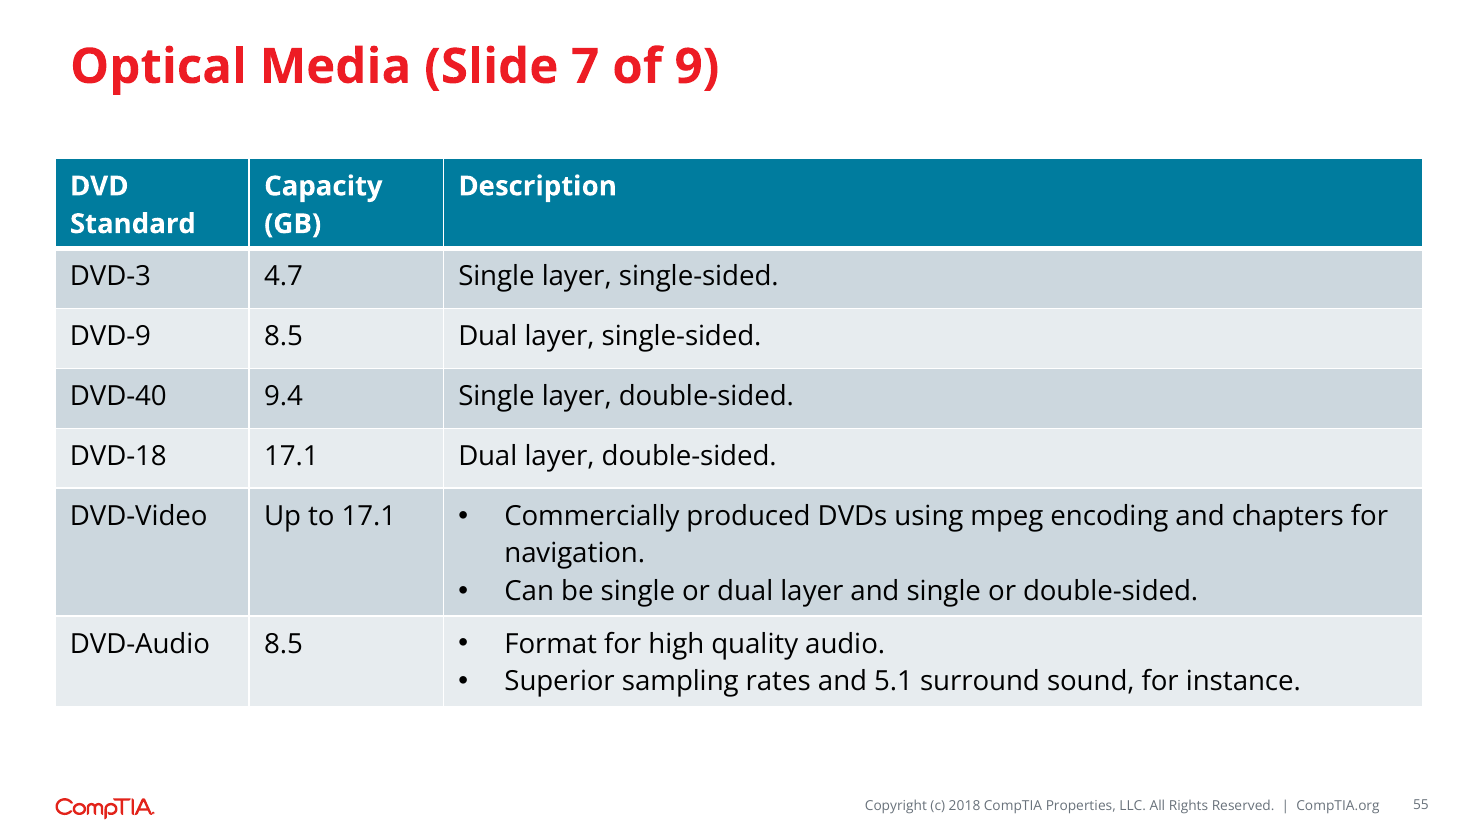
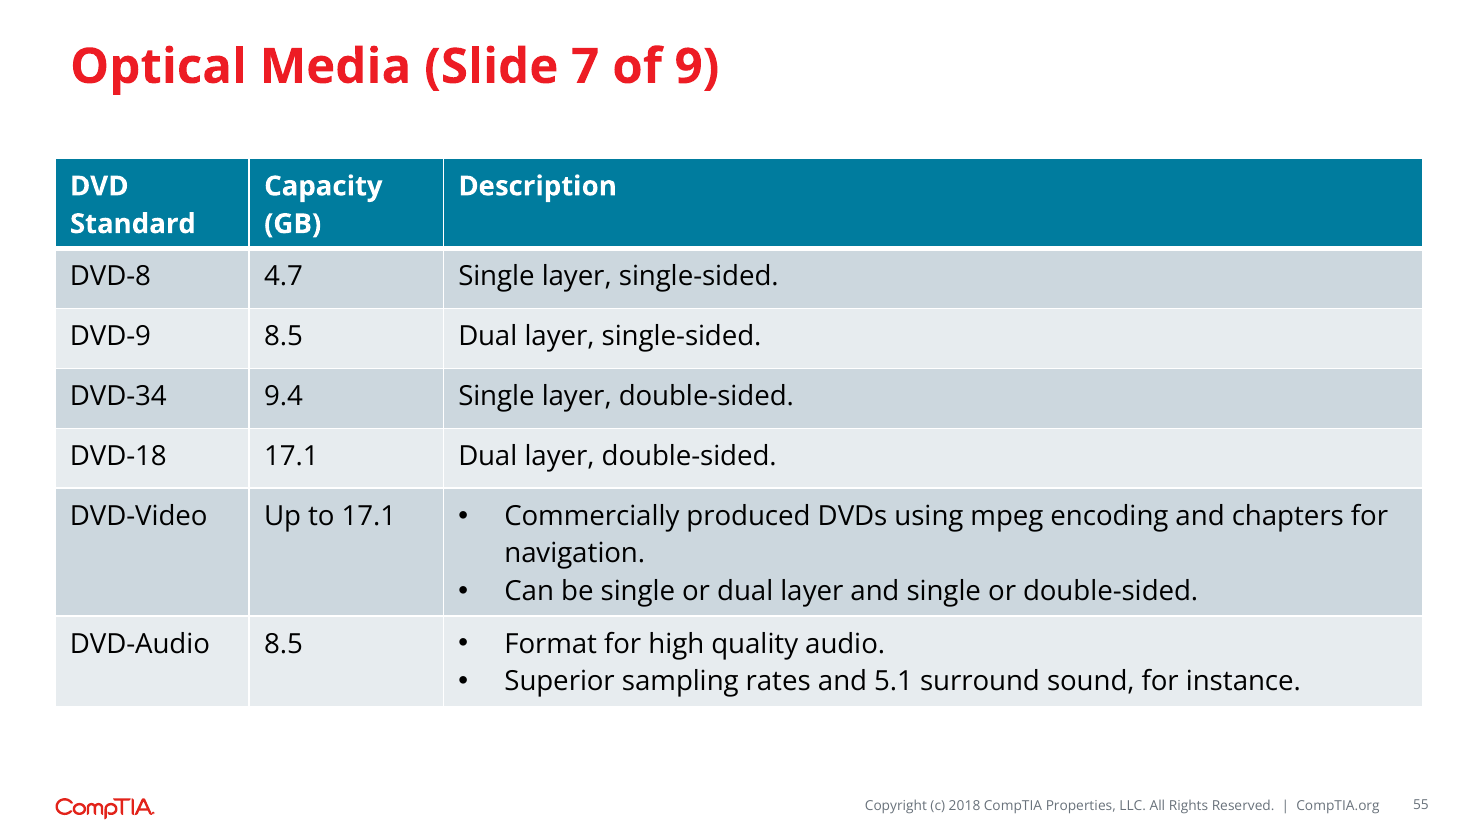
DVD-3: DVD-3 -> DVD-8
DVD-40: DVD-40 -> DVD-34
